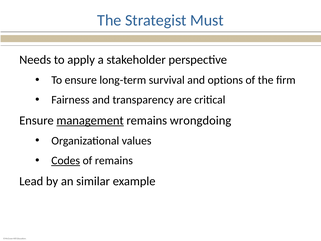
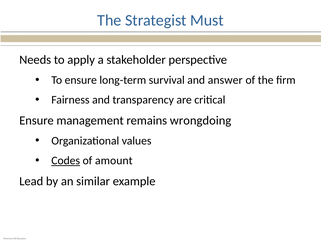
options: options -> answer
management underline: present -> none
of remains: remains -> amount
